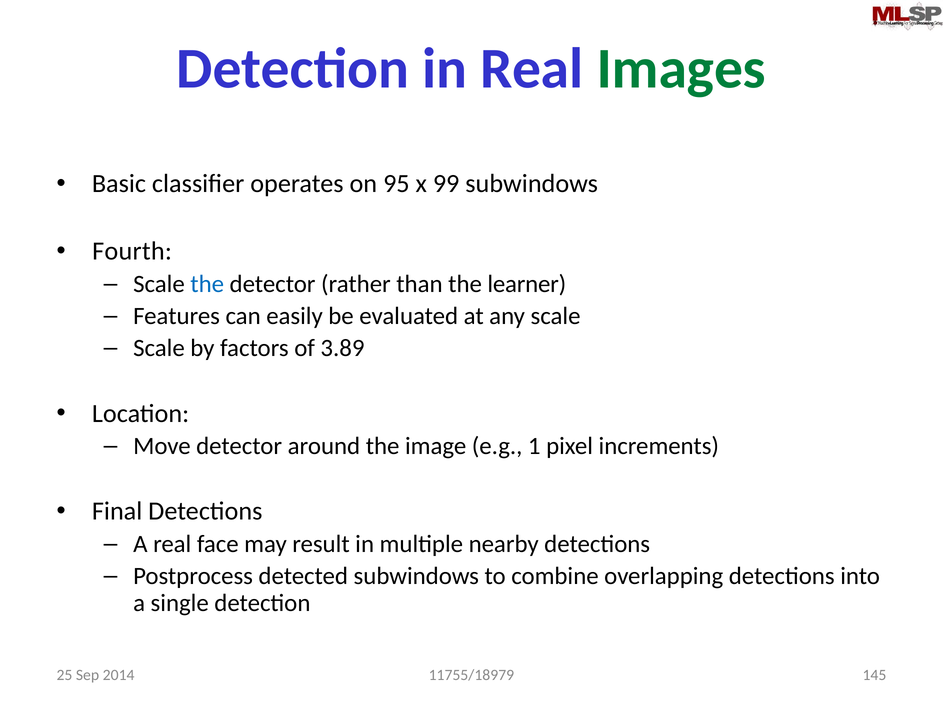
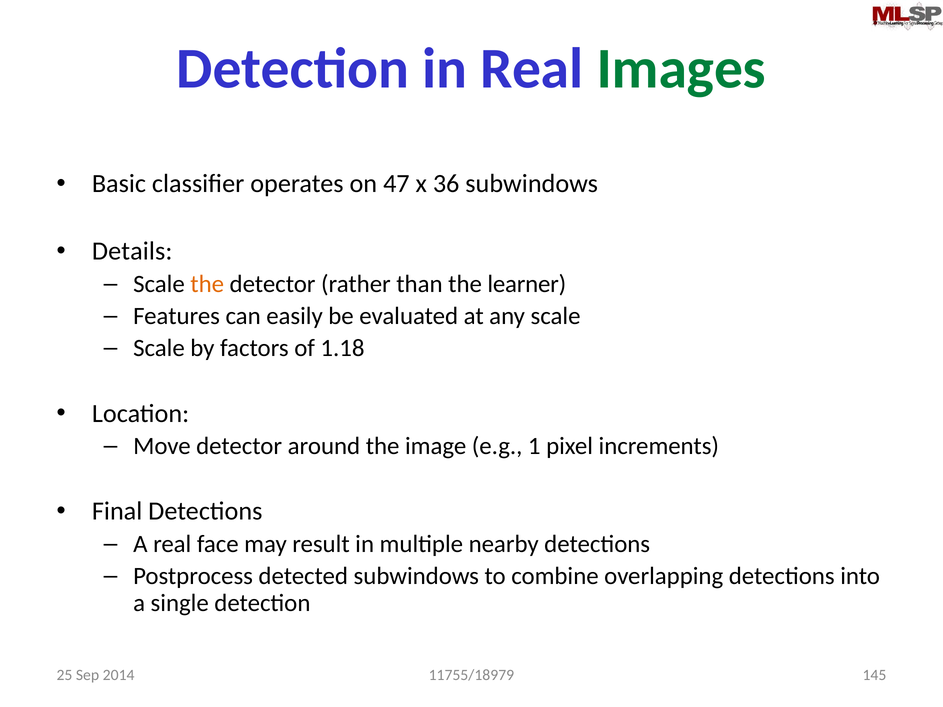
95: 95 -> 47
99: 99 -> 36
Fourth: Fourth -> Details
the at (207, 284) colour: blue -> orange
3.89: 3.89 -> 1.18
